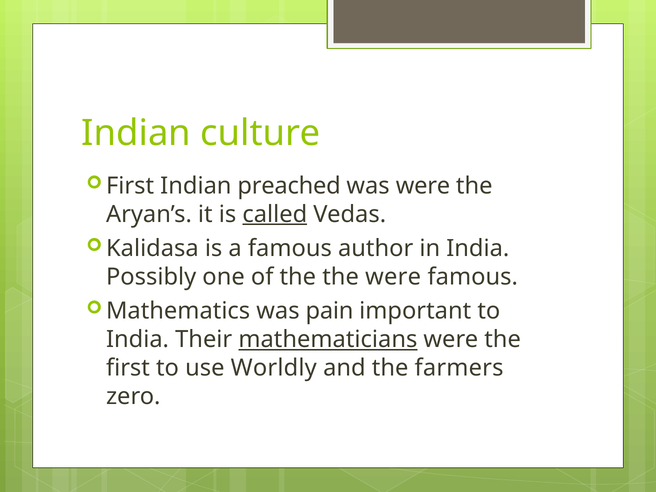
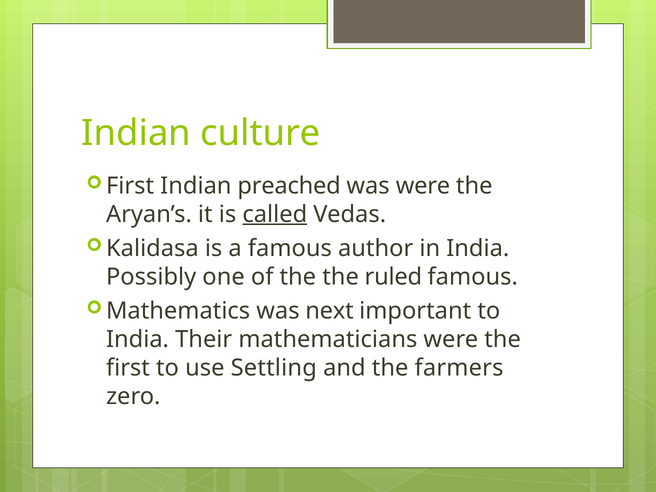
the were: were -> ruled
pain: pain -> next
mathematicians underline: present -> none
Worldly: Worldly -> Settling
